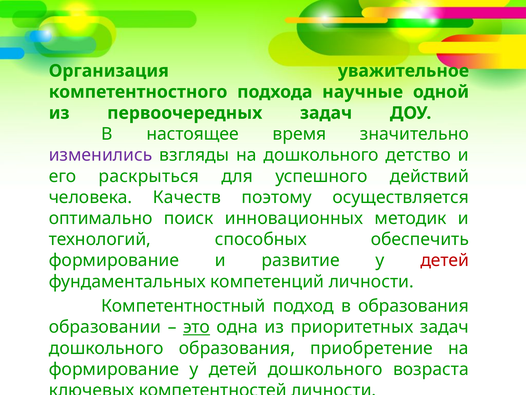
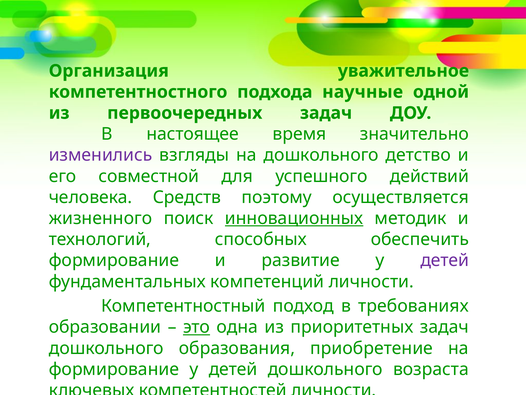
раскрыться: раскрыться -> совместной
Качеств: Качеств -> Средств
оптимально: оптимально -> жизненного
инновационных underline: none -> present
детей at (445, 260) colour: red -> purple
в образования: образования -> требованиях
